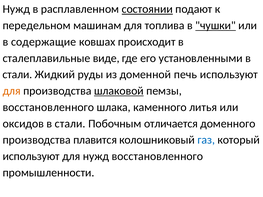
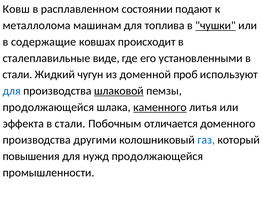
Нужд at (16, 9): Нужд -> Ковш
состоянии underline: present -> none
передельном: передельном -> металлолома
руды: руды -> чугун
печь: печь -> проб
для at (12, 91) colour: orange -> blue
восстановленного at (48, 107): восстановленного -> продолжающейся
каменного underline: none -> present
оксидов: оксидов -> эффекта
плавится: плавится -> другими
используют at (31, 156): используют -> повышения
нужд восстановленного: восстановленного -> продолжающейся
